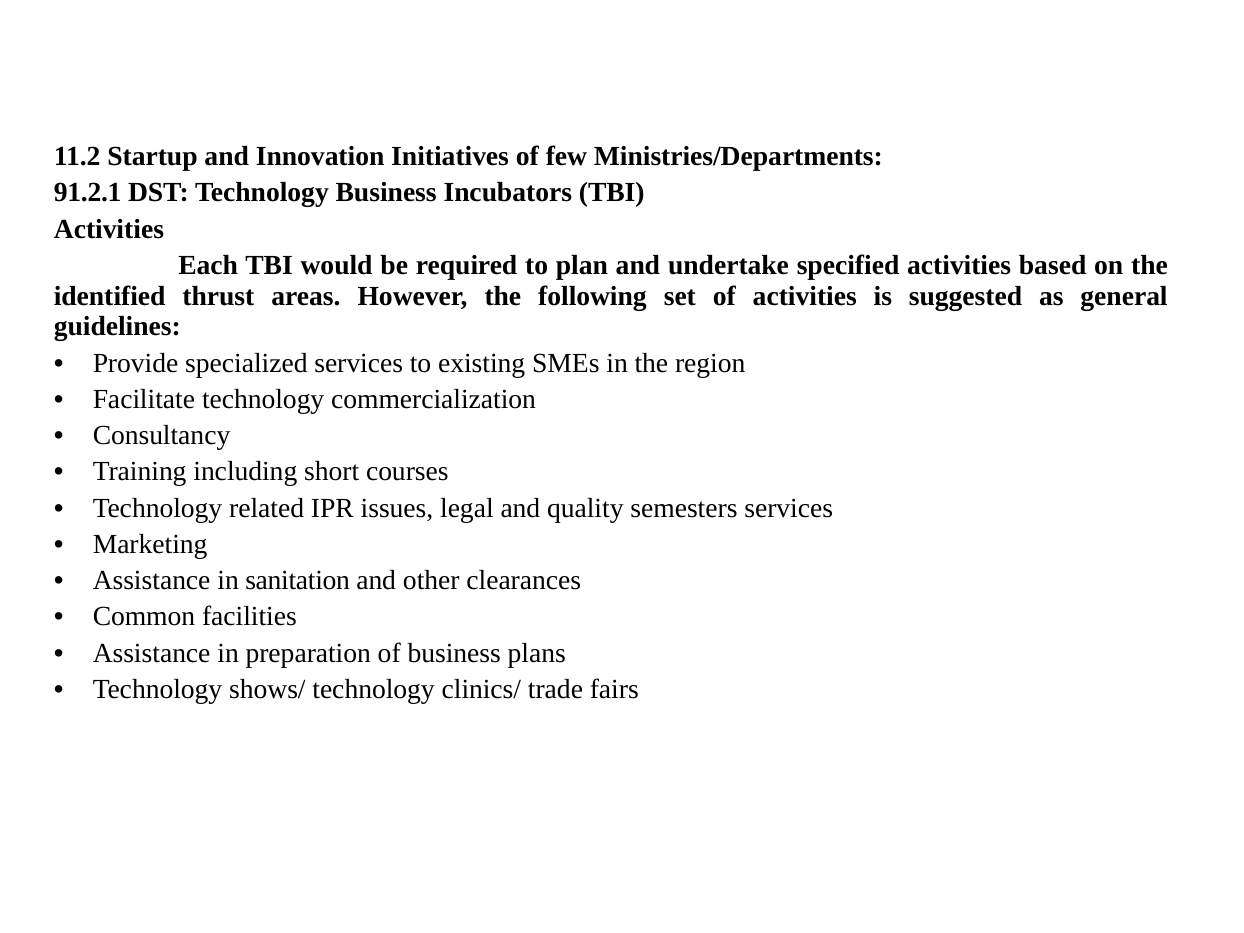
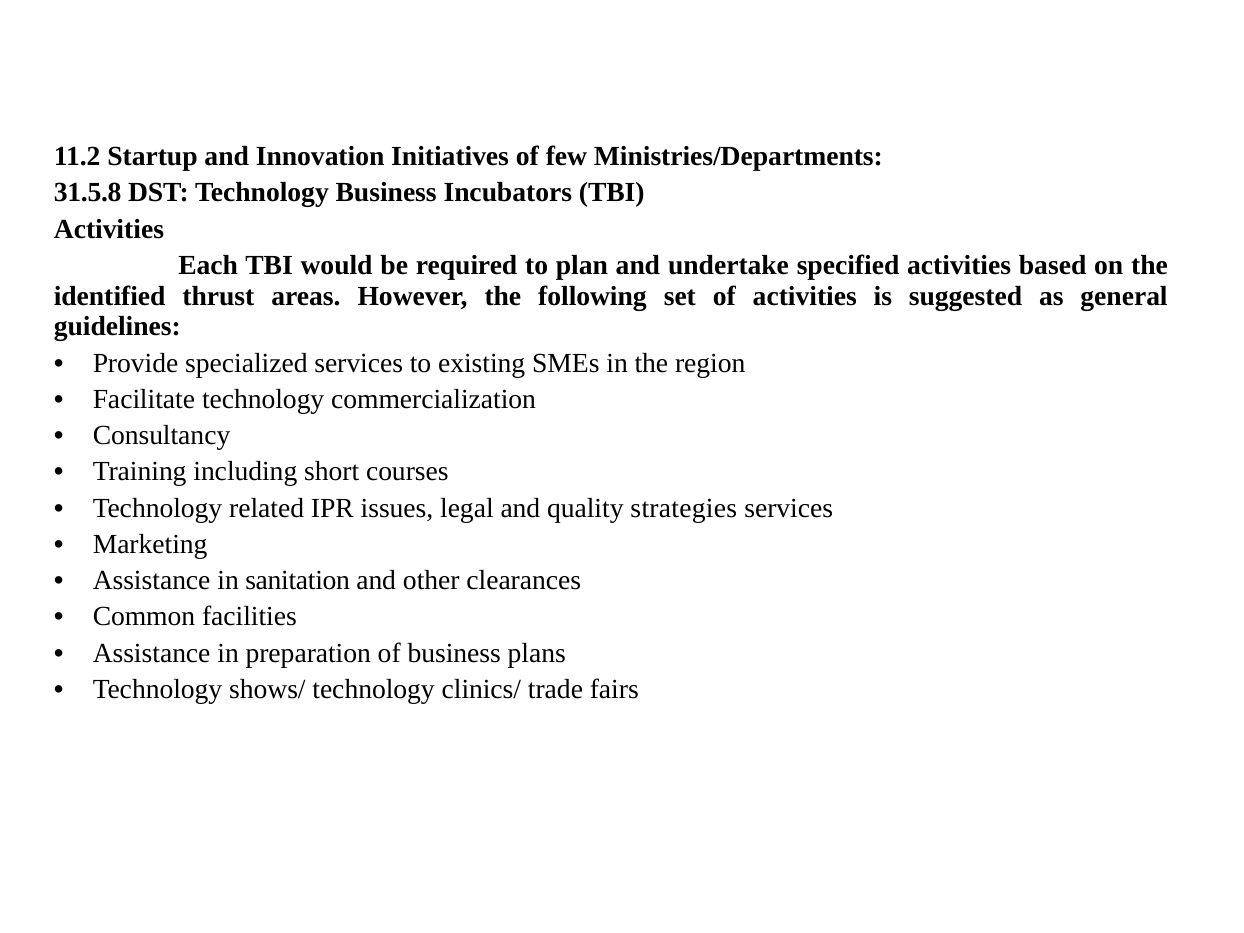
91.2.1: 91.2.1 -> 31.5.8
semesters: semesters -> strategies
